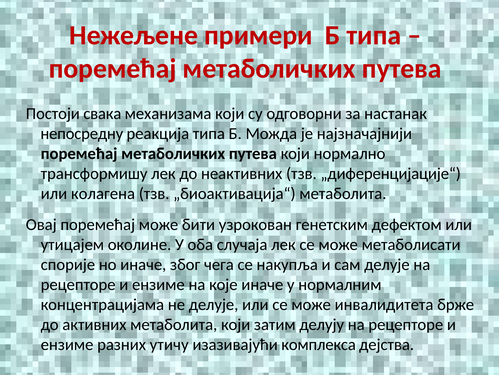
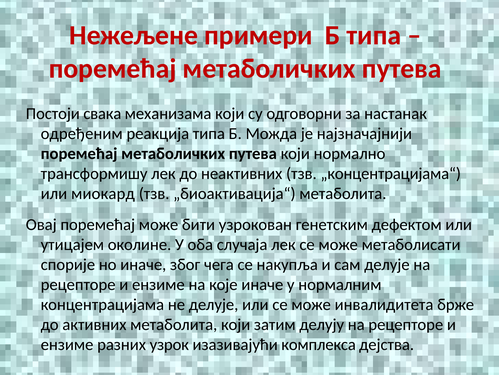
непосредну: непосредну -> одређеним
„диференцијације“: „диференцијације“ -> „концентрацијама“
колагена: колагена -> миокард
утичу: утичу -> узрок
